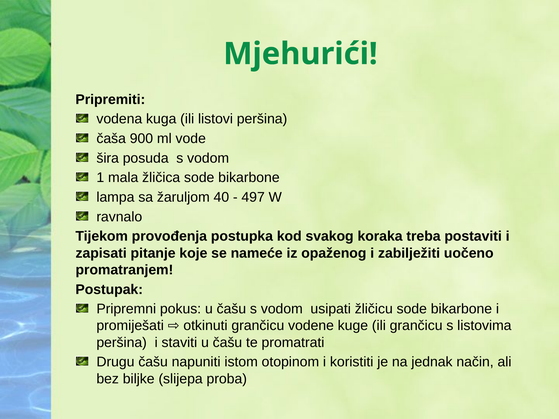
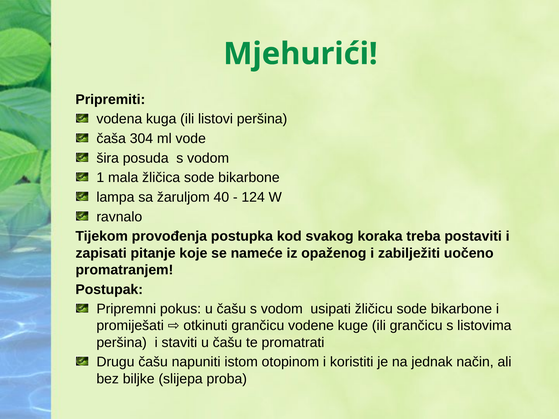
900: 900 -> 304
497: 497 -> 124
